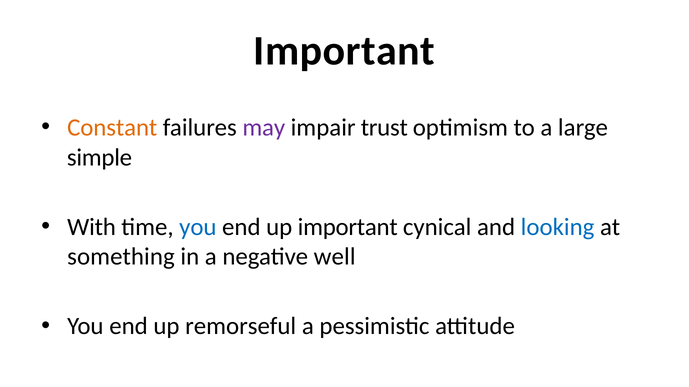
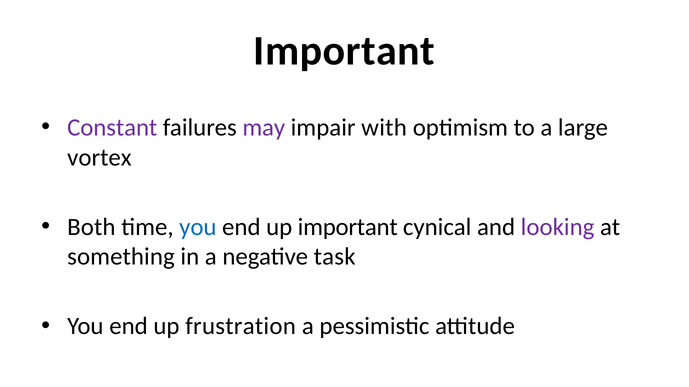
Constant colour: orange -> purple
trust: trust -> with
simple: simple -> vortex
With: With -> Both
looking colour: blue -> purple
well: well -> task
remorseful: remorseful -> frustration
